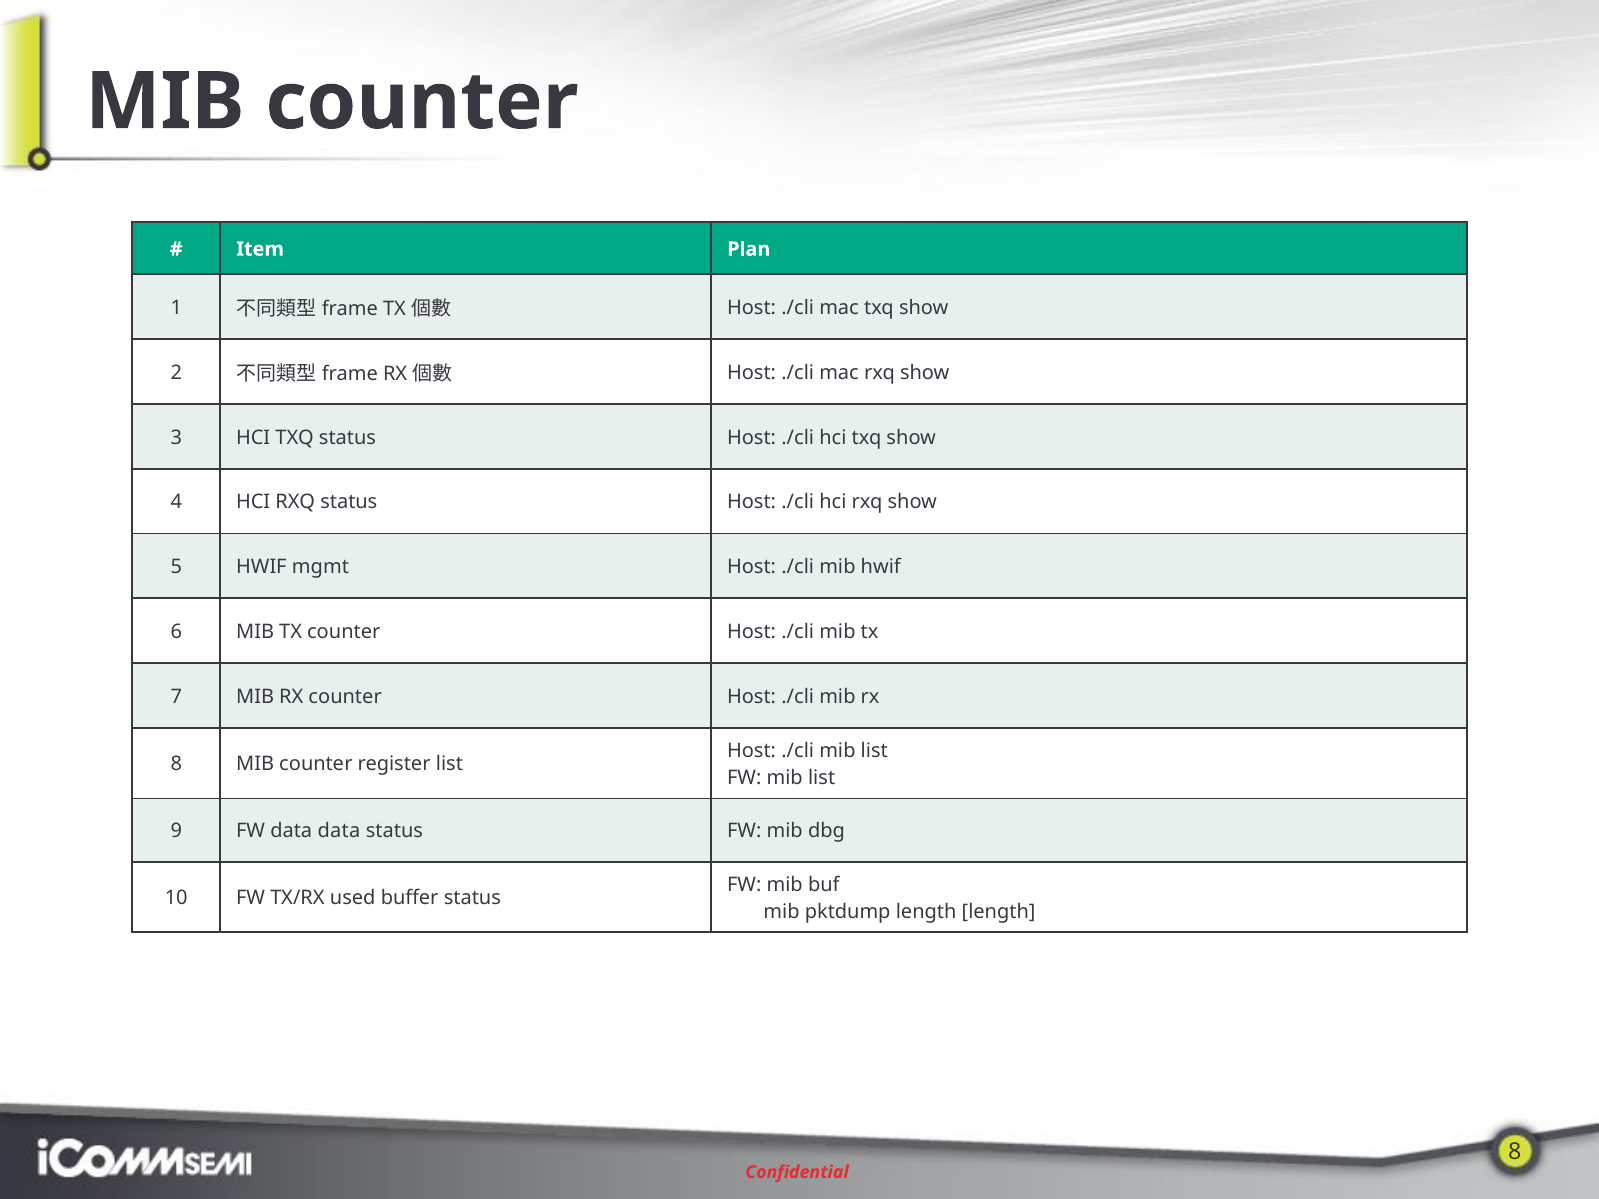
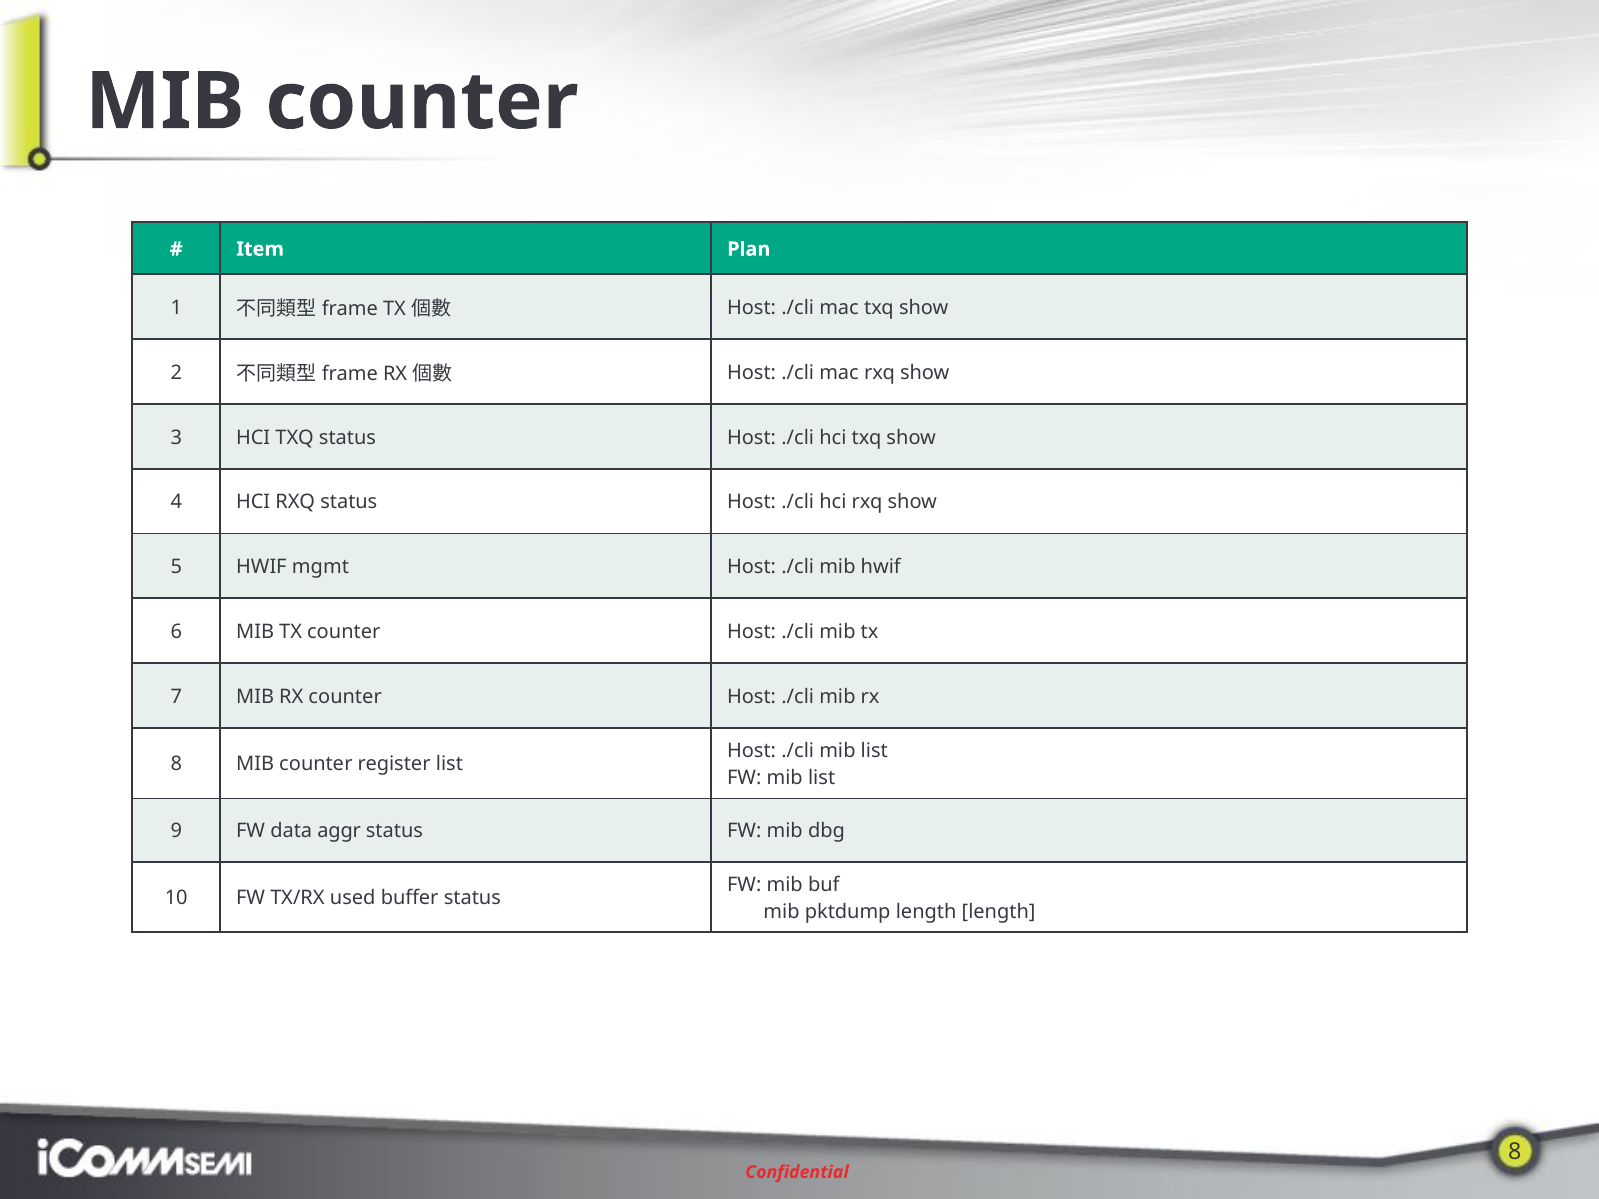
data data: data -> aggr
